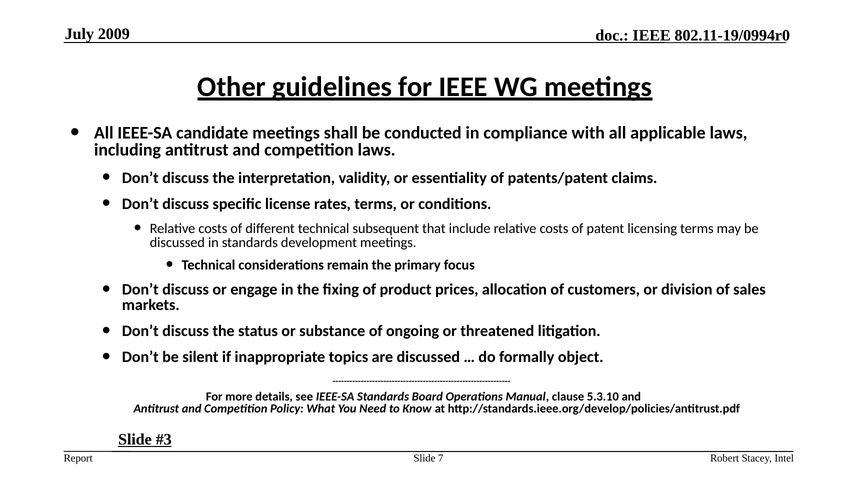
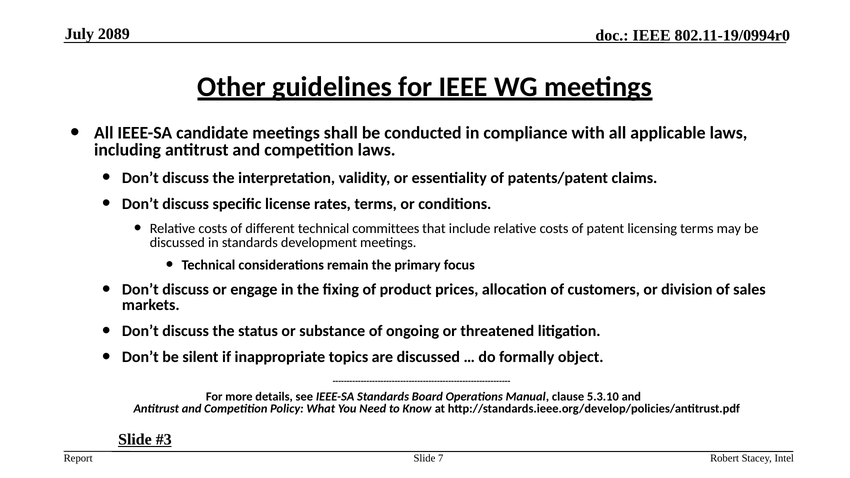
2009: 2009 -> 2089
subsequent: subsequent -> committees
